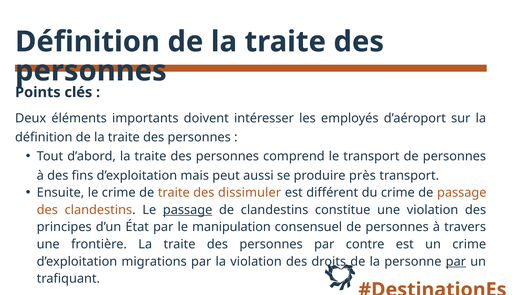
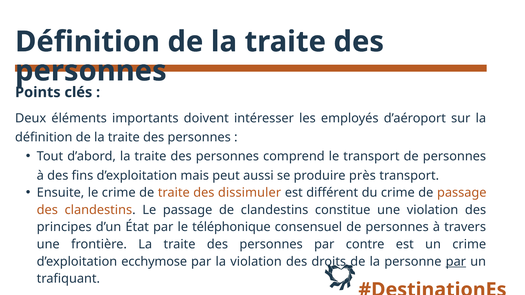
passage at (188, 210) underline: present -> none
manipulation: manipulation -> téléphonique
migrations: migrations -> ecchymose
